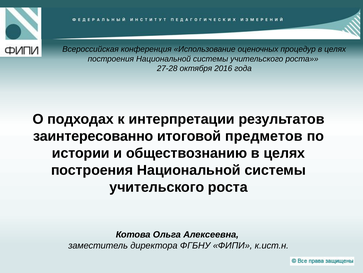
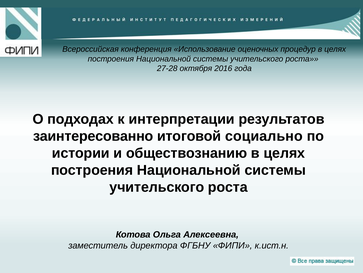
предметов: предметов -> социально
